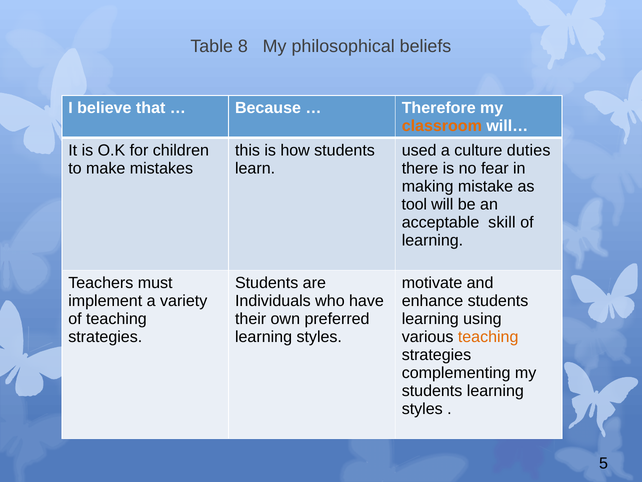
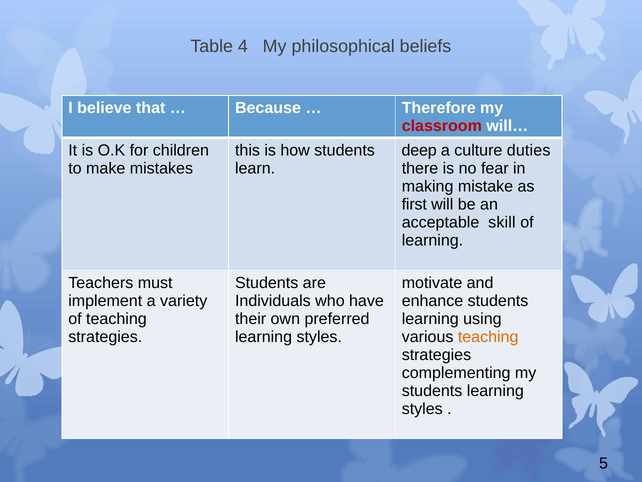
8: 8 -> 4
classroom colour: orange -> red
used: used -> deep
tool: tool -> first
